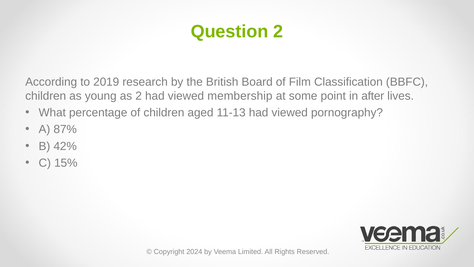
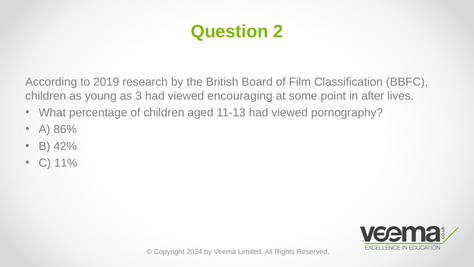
as 2: 2 -> 3
membership: membership -> encouraging
87%: 87% -> 86%
15%: 15% -> 11%
